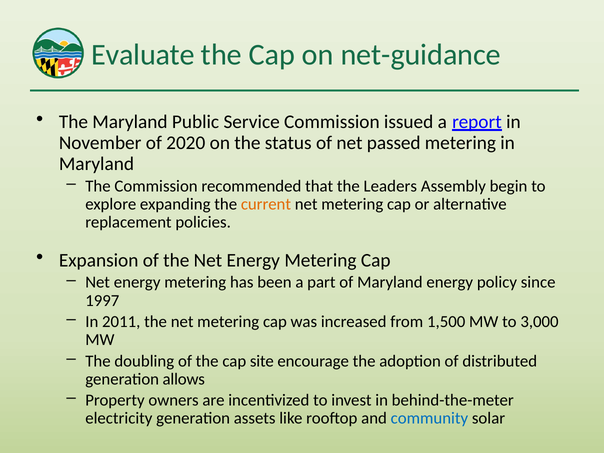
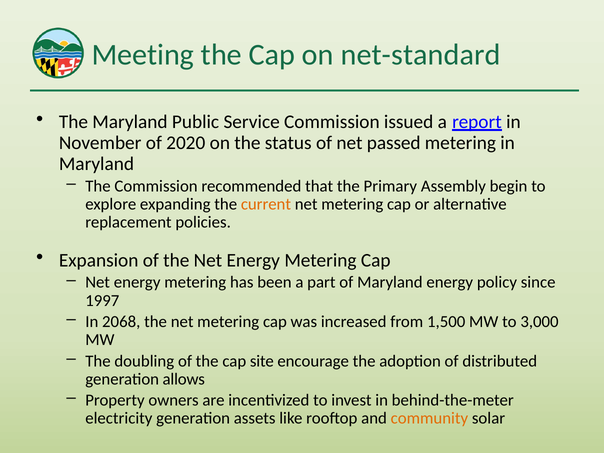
Evaluate: Evaluate -> Meeting
net-guidance: net-guidance -> net-standard
Leaders: Leaders -> Primary
2011: 2011 -> 2068
community colour: blue -> orange
